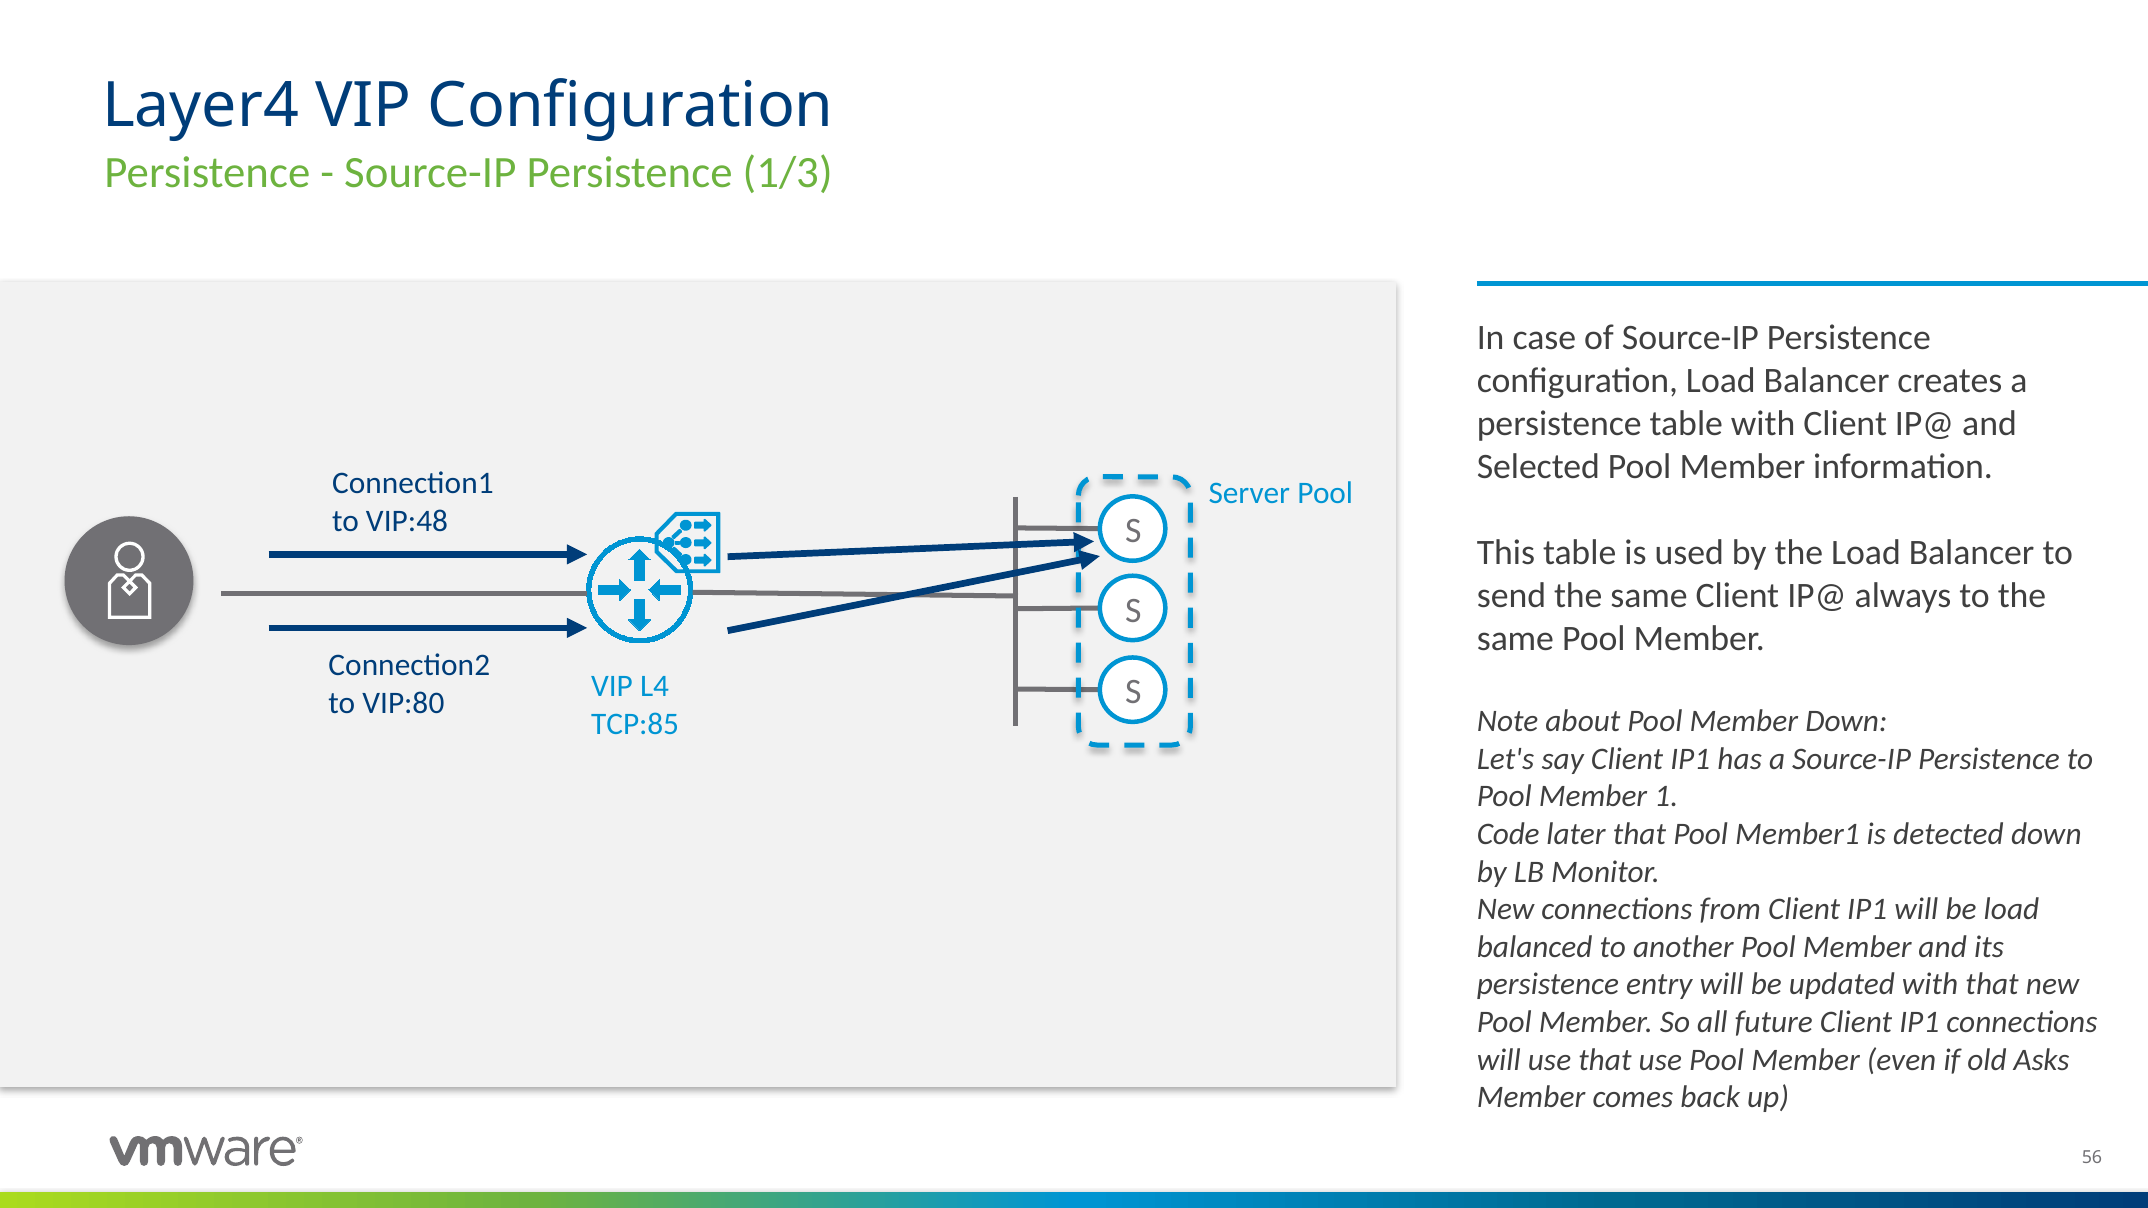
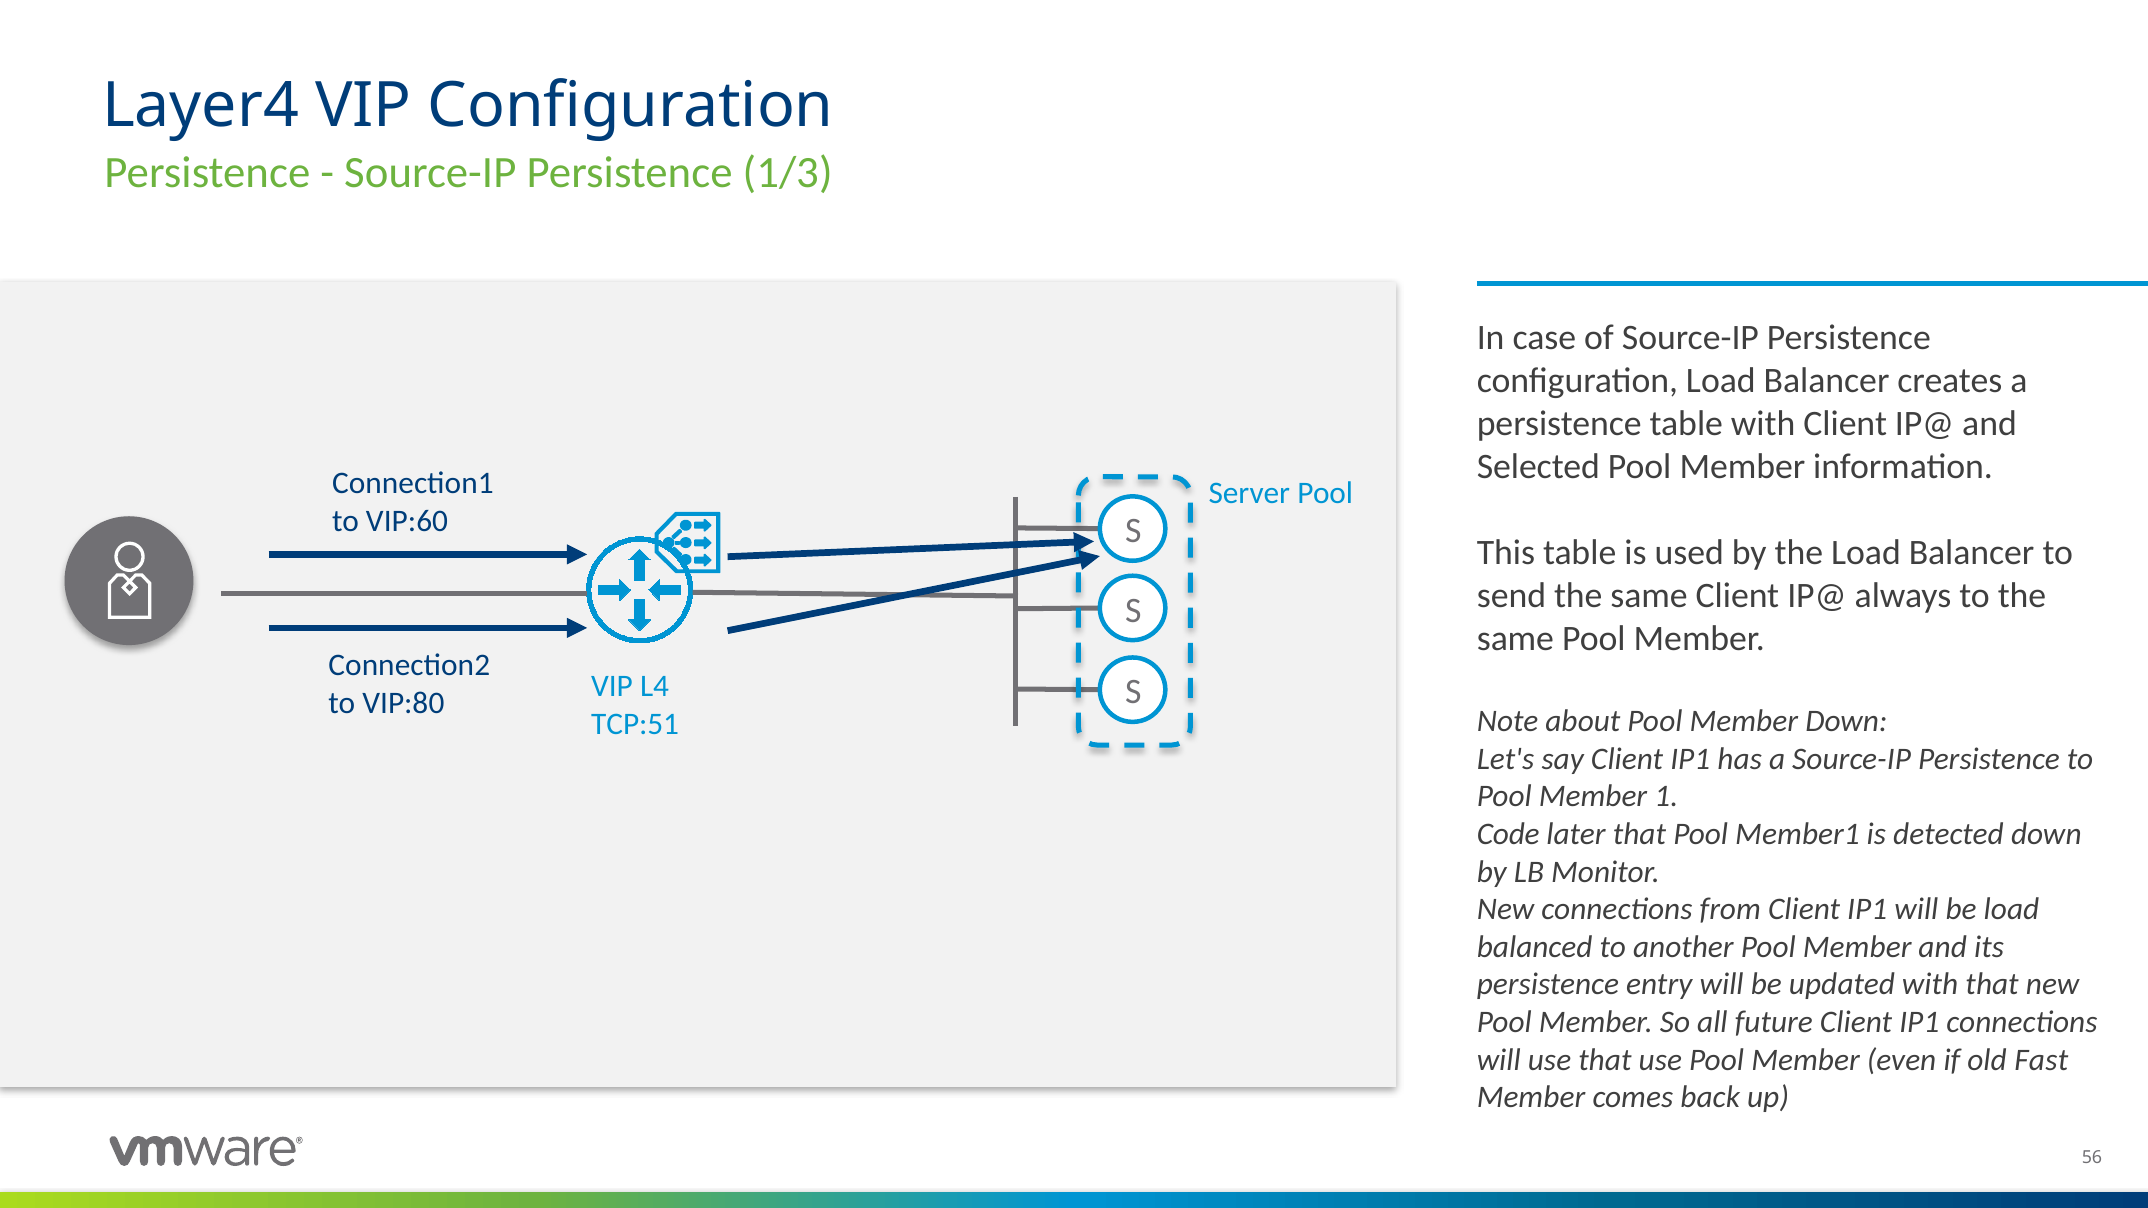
VIP:48: VIP:48 -> VIP:60
TCP:85: TCP:85 -> TCP:51
Asks: Asks -> Fast
